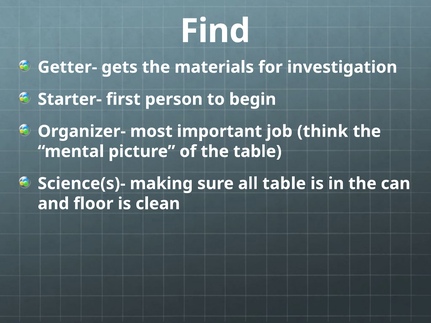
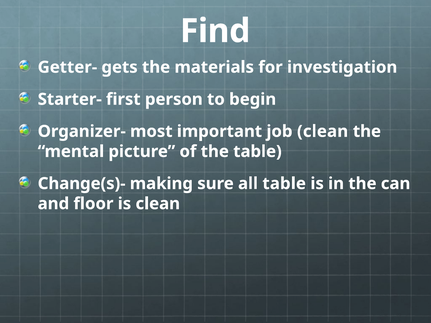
job think: think -> clean
Science(s)-: Science(s)- -> Change(s)-
